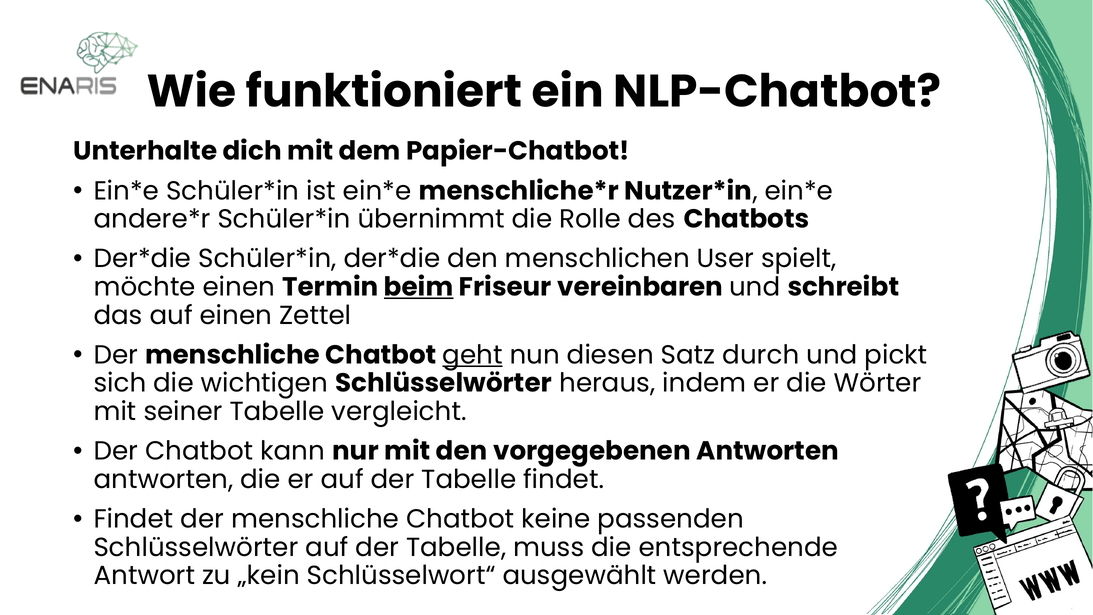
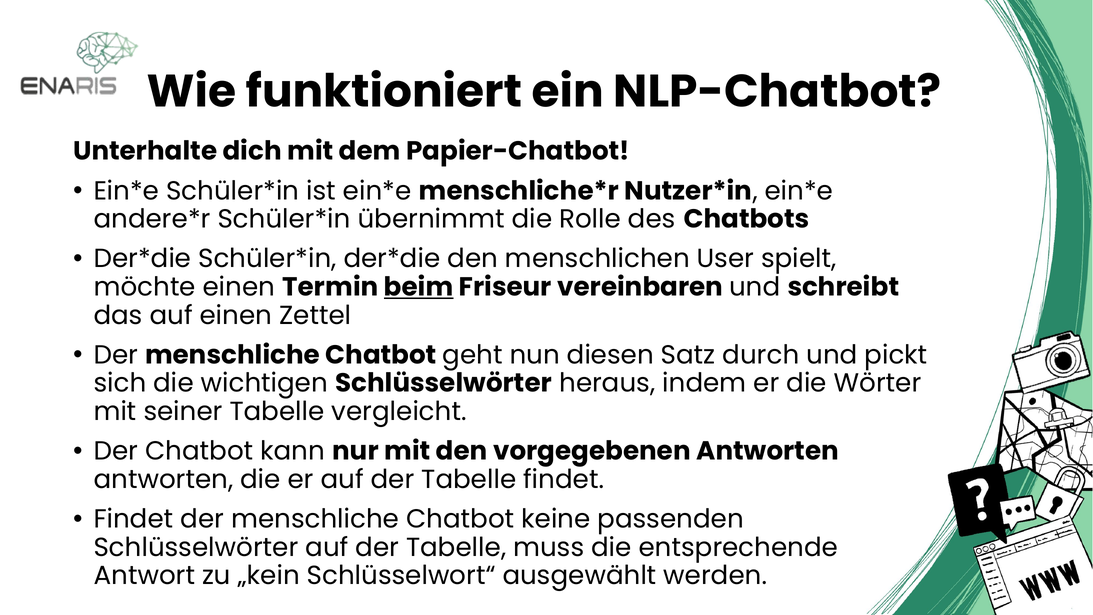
geht underline: present -> none
